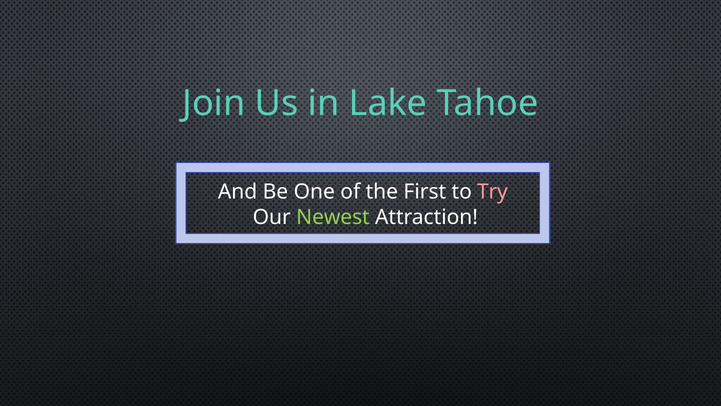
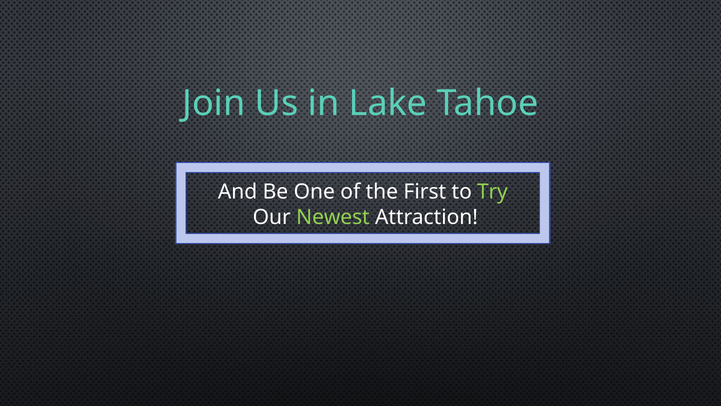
Try colour: pink -> light green
